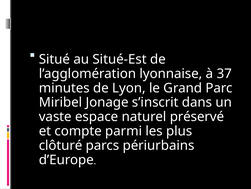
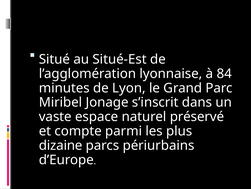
37: 37 -> 84
clôturé: clôturé -> dizaine
